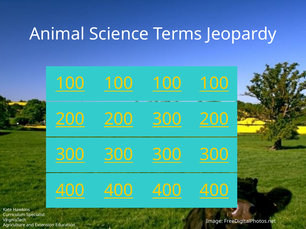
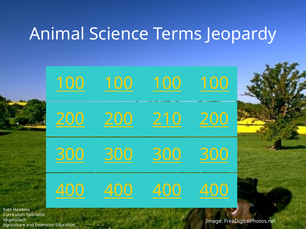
200 200 300: 300 -> 210
